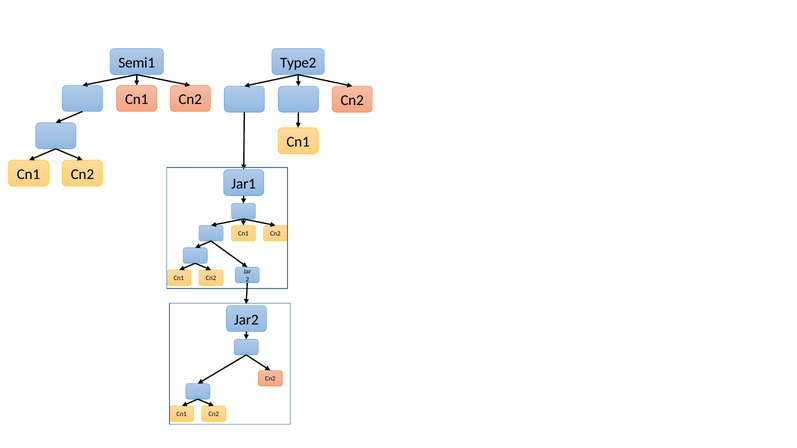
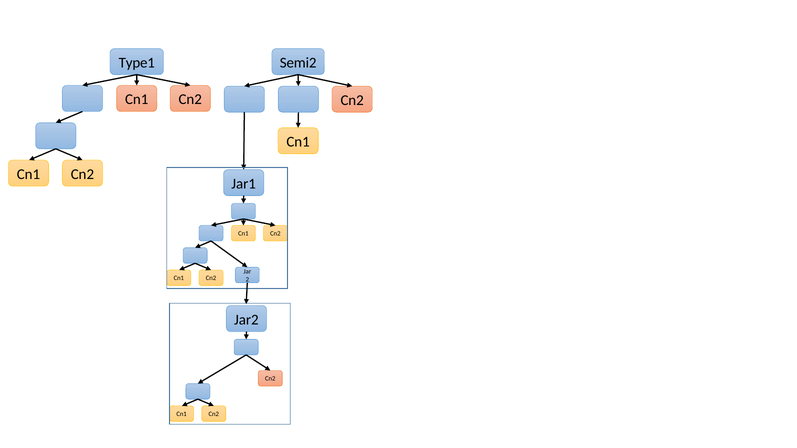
Semi1: Semi1 -> Type1
Type2: Type2 -> Semi2
